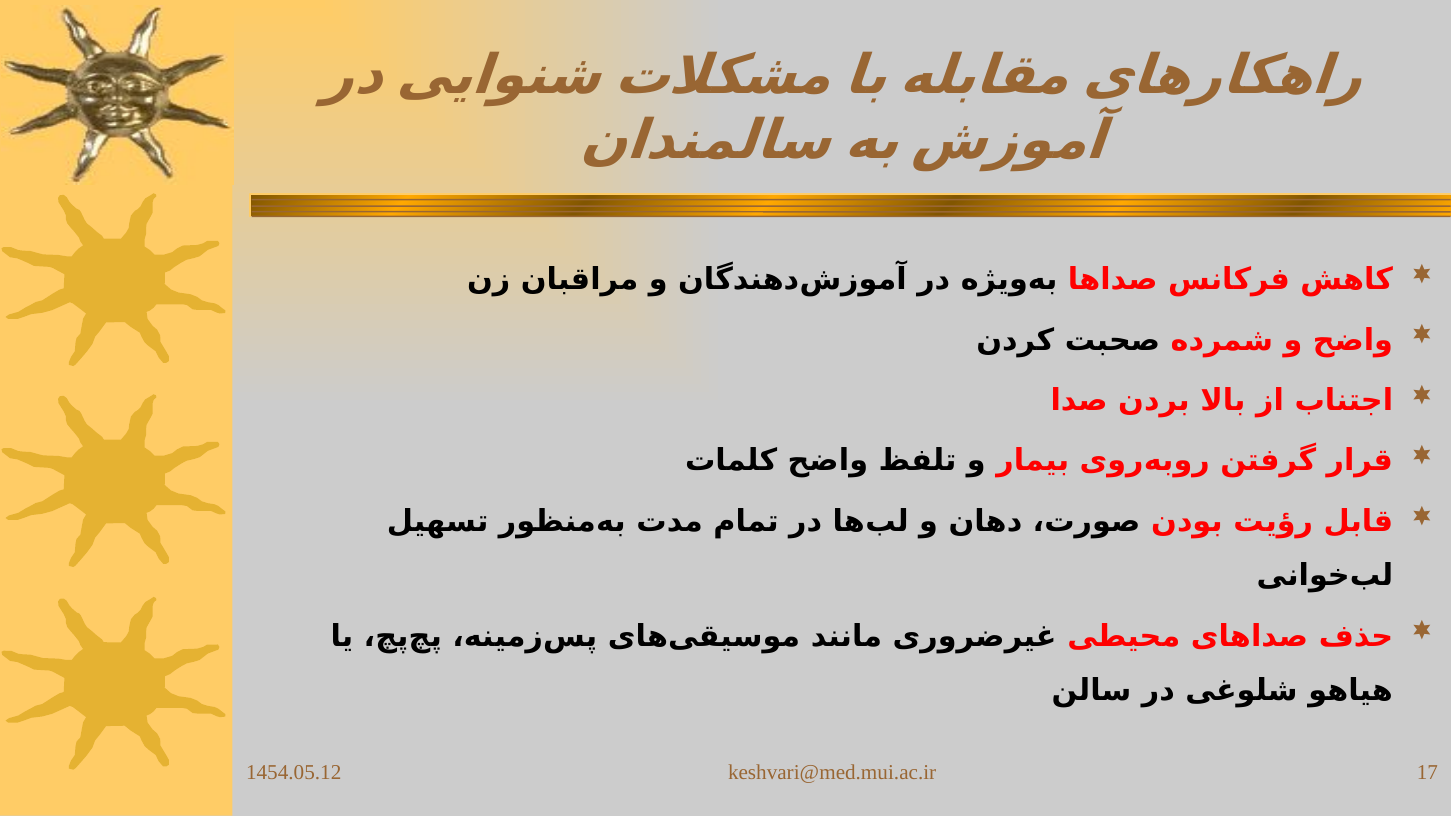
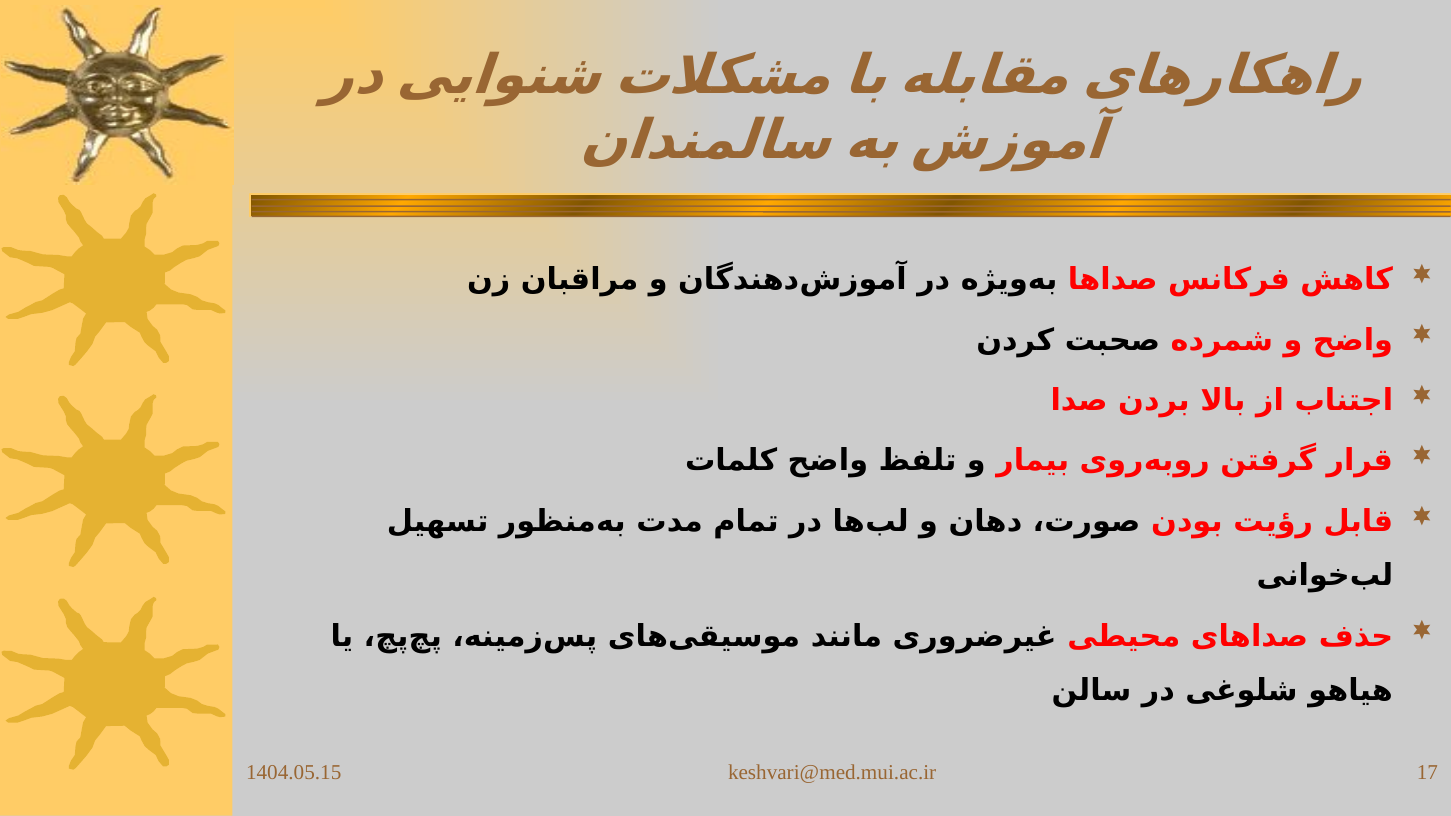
1454.05.12: 1454.05.12 -> 1404.05.15
